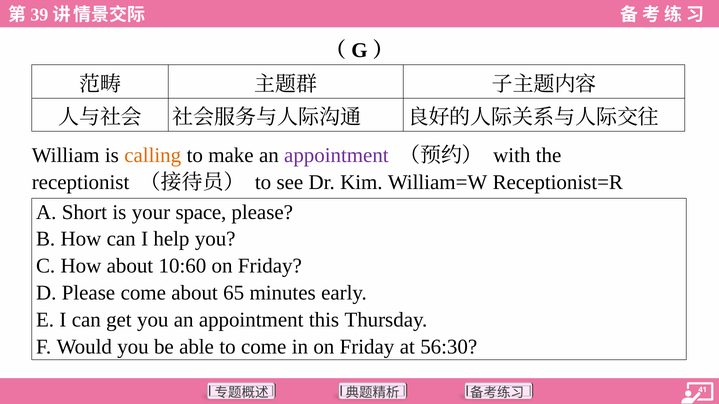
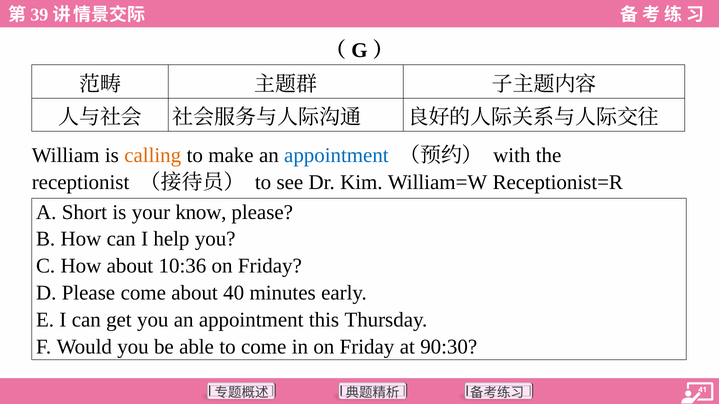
appointment at (336, 156) colour: purple -> blue
space: space -> know
10:60: 10:60 -> 10:36
65: 65 -> 40
56:30: 56:30 -> 90:30
